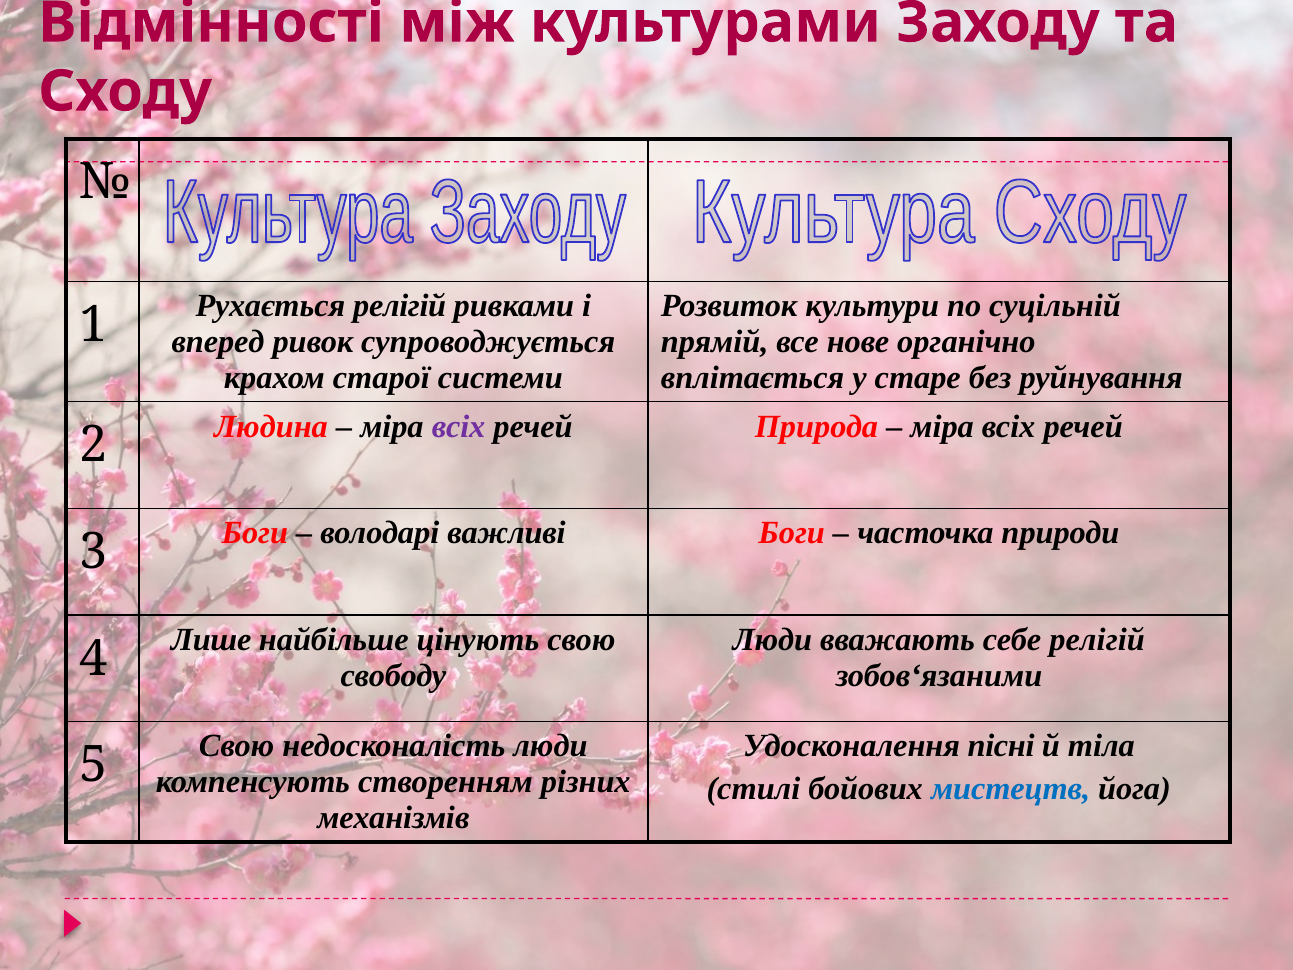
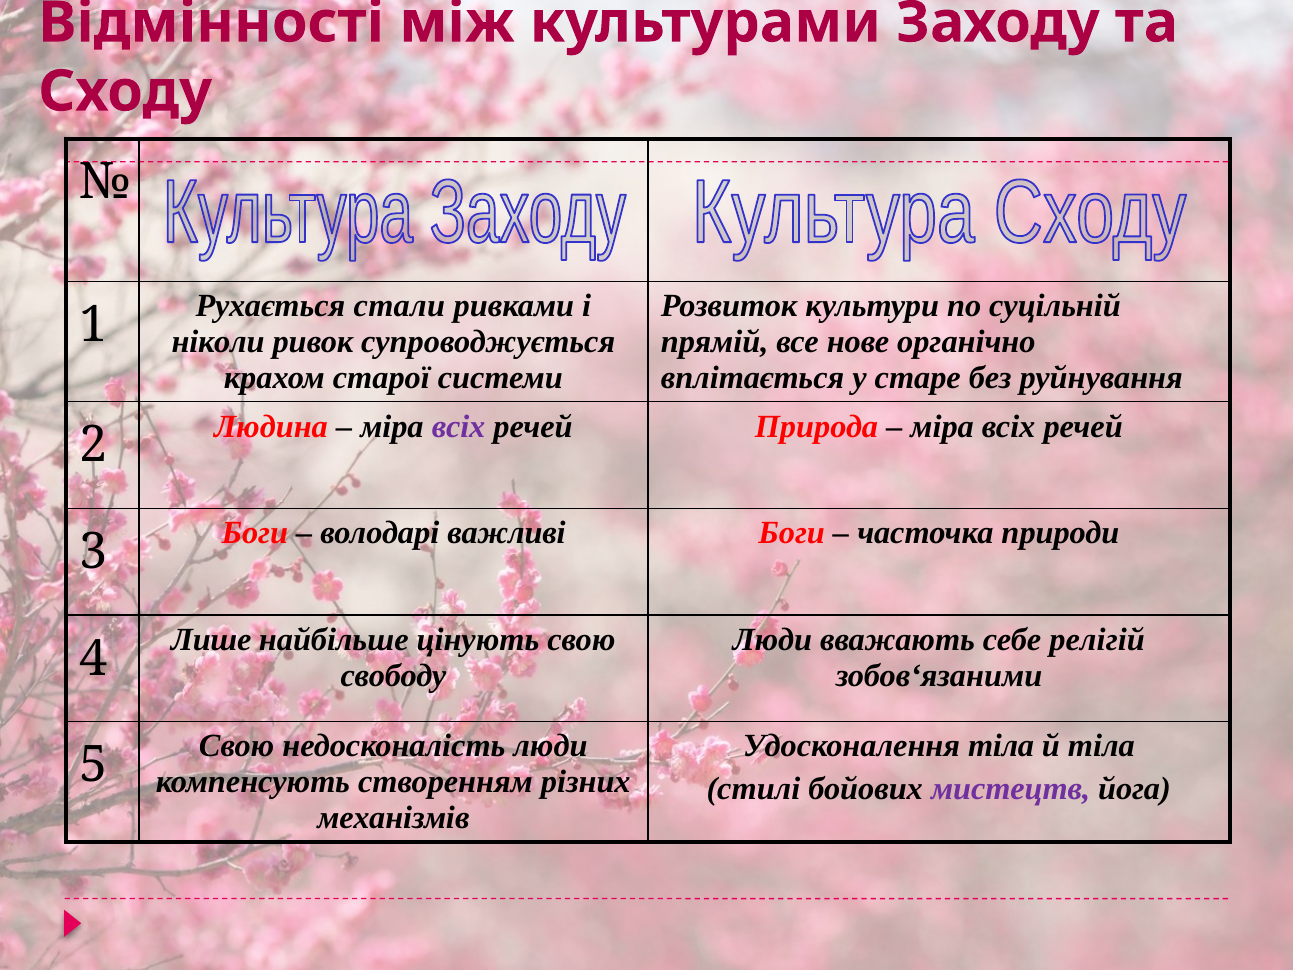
Рухається релігій: релігій -> стали
вперед: вперед -> ніколи
Удосконалення пісні: пісні -> тіла
мистецтв colour: blue -> purple
